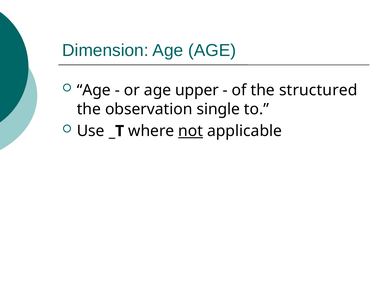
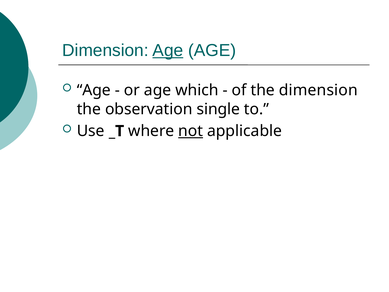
Age at (168, 50) underline: none -> present
upper: upper -> which
the structured: structured -> dimension
